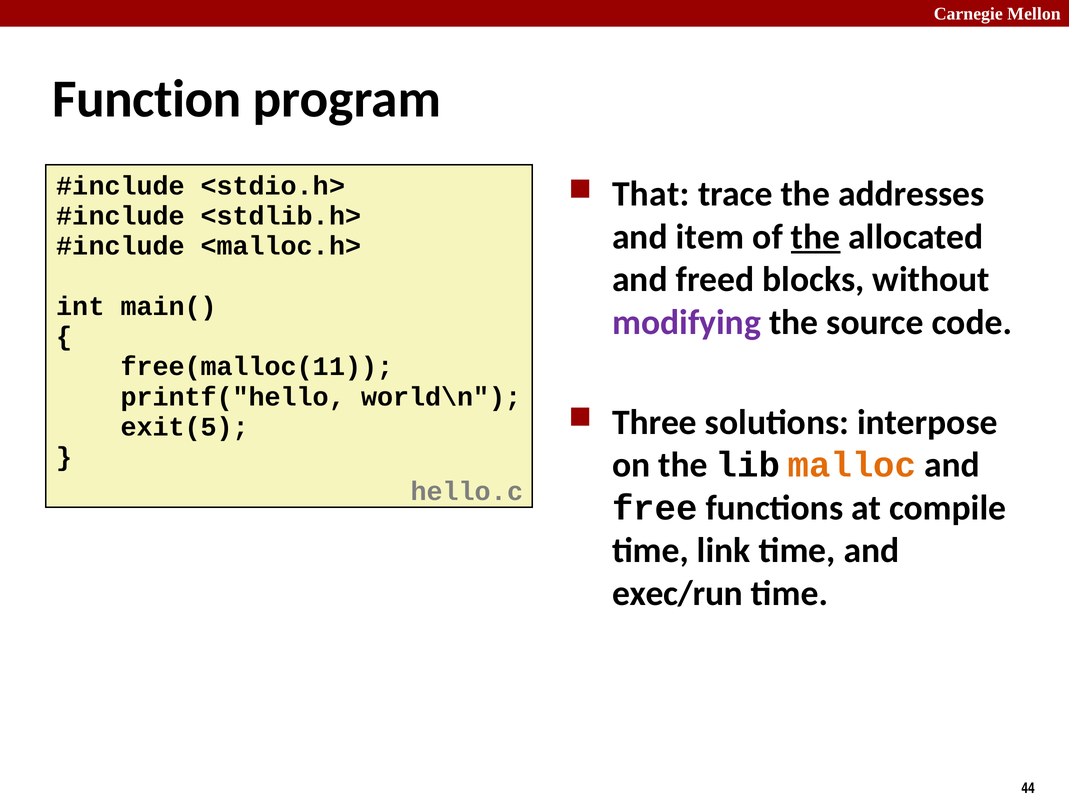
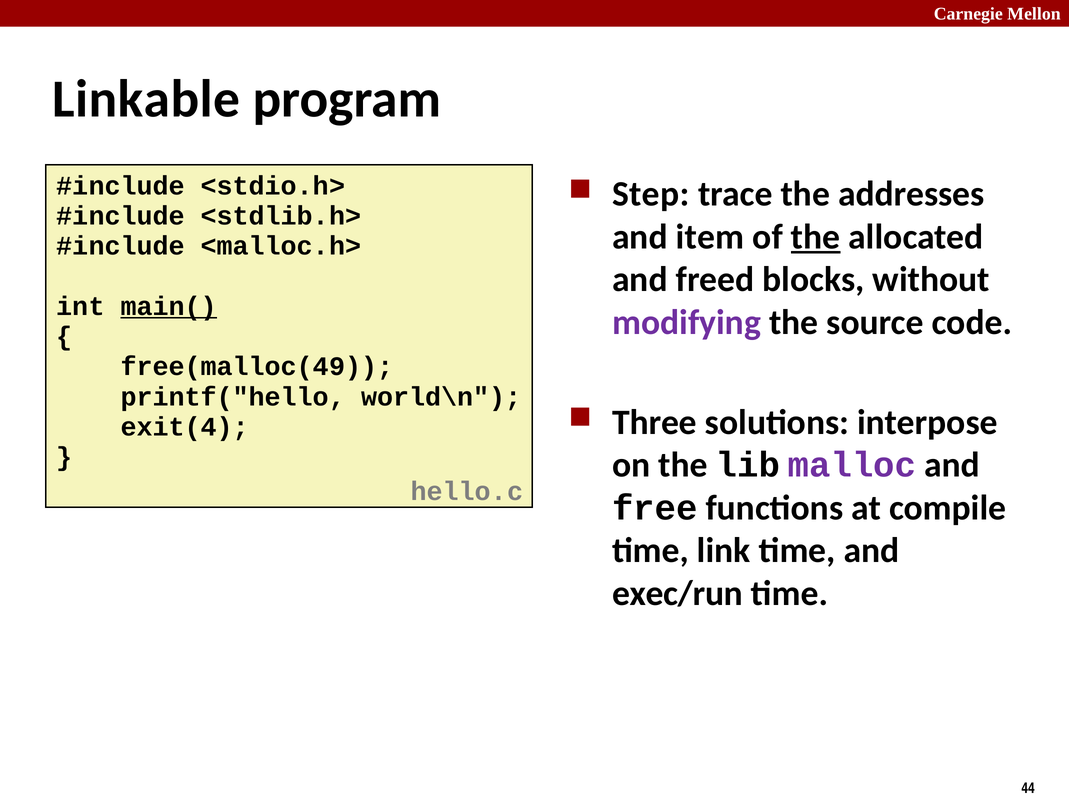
Function: Function -> Linkable
That: That -> Step
main( underline: none -> present
free(malloc(11: free(malloc(11 -> free(malloc(49
exit(5: exit(5 -> exit(4
malloc colour: orange -> purple
